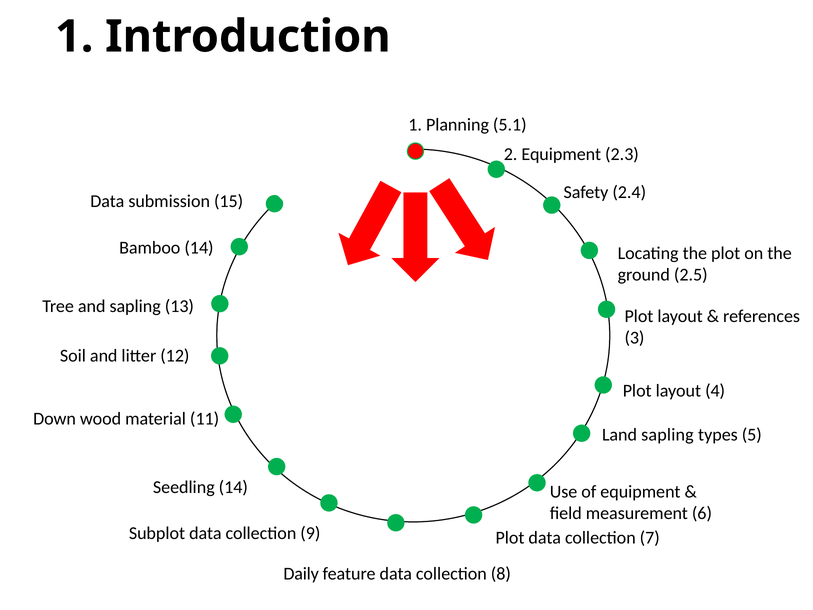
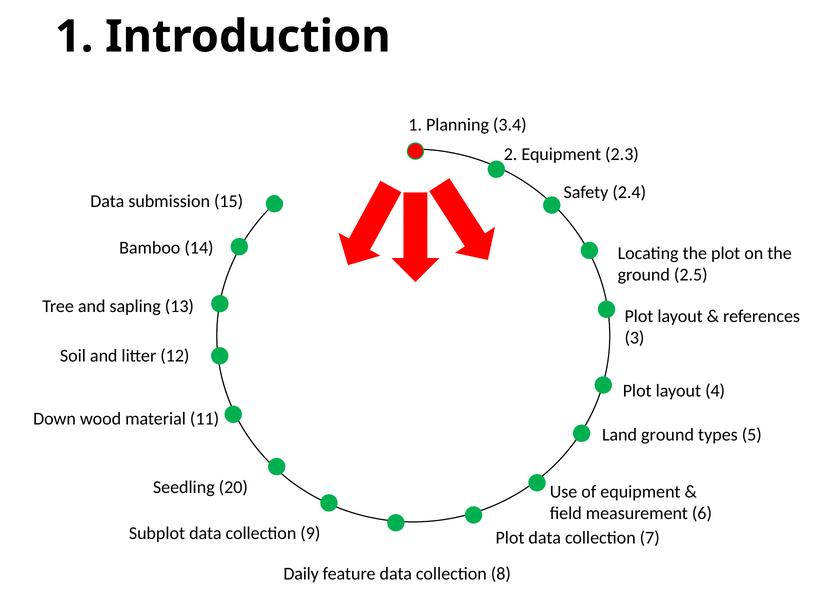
5.1: 5.1 -> 3.4
Land sapling: sapling -> ground
Seedling 14: 14 -> 20
